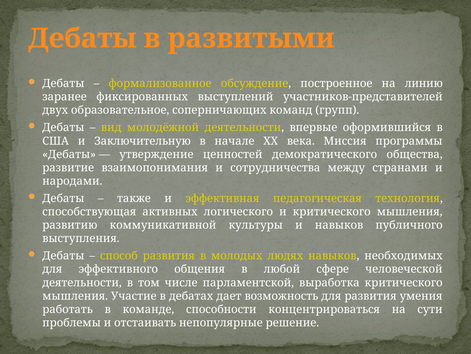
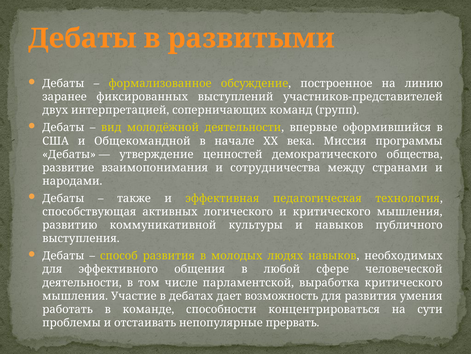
образовательное: образовательное -> интерпретацией
Заключительную: Заключительную -> Общекомандной
решение: решение -> прервать
